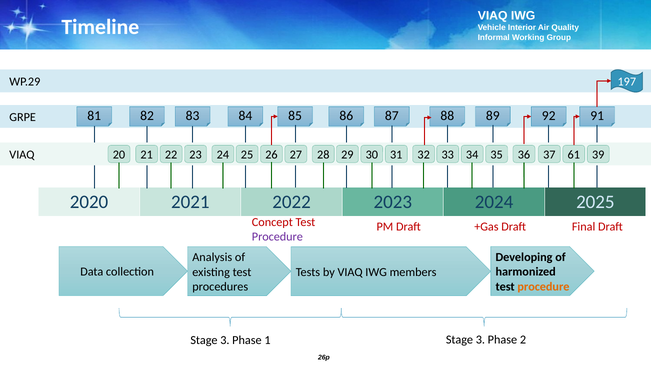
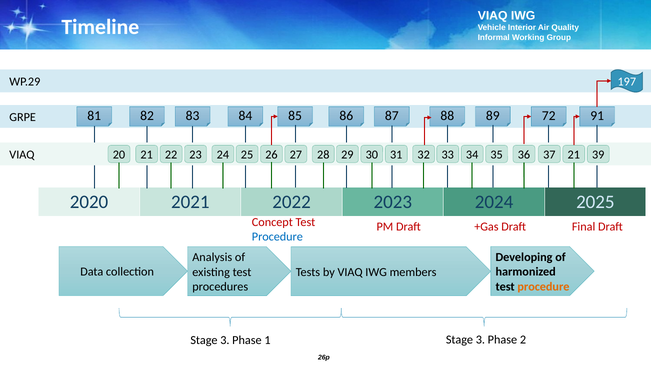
92: 92 -> 72
37 61: 61 -> 21
Procedure at (277, 237) colour: purple -> blue
